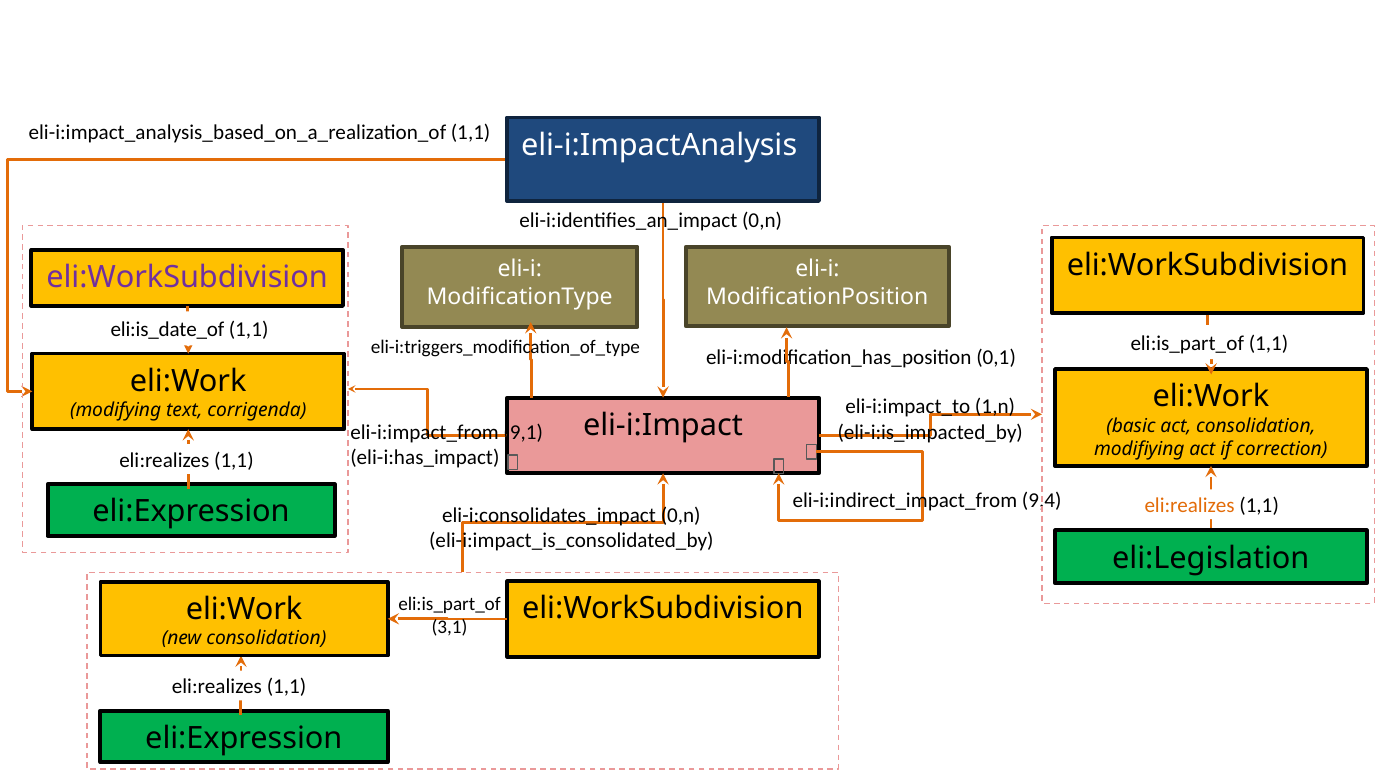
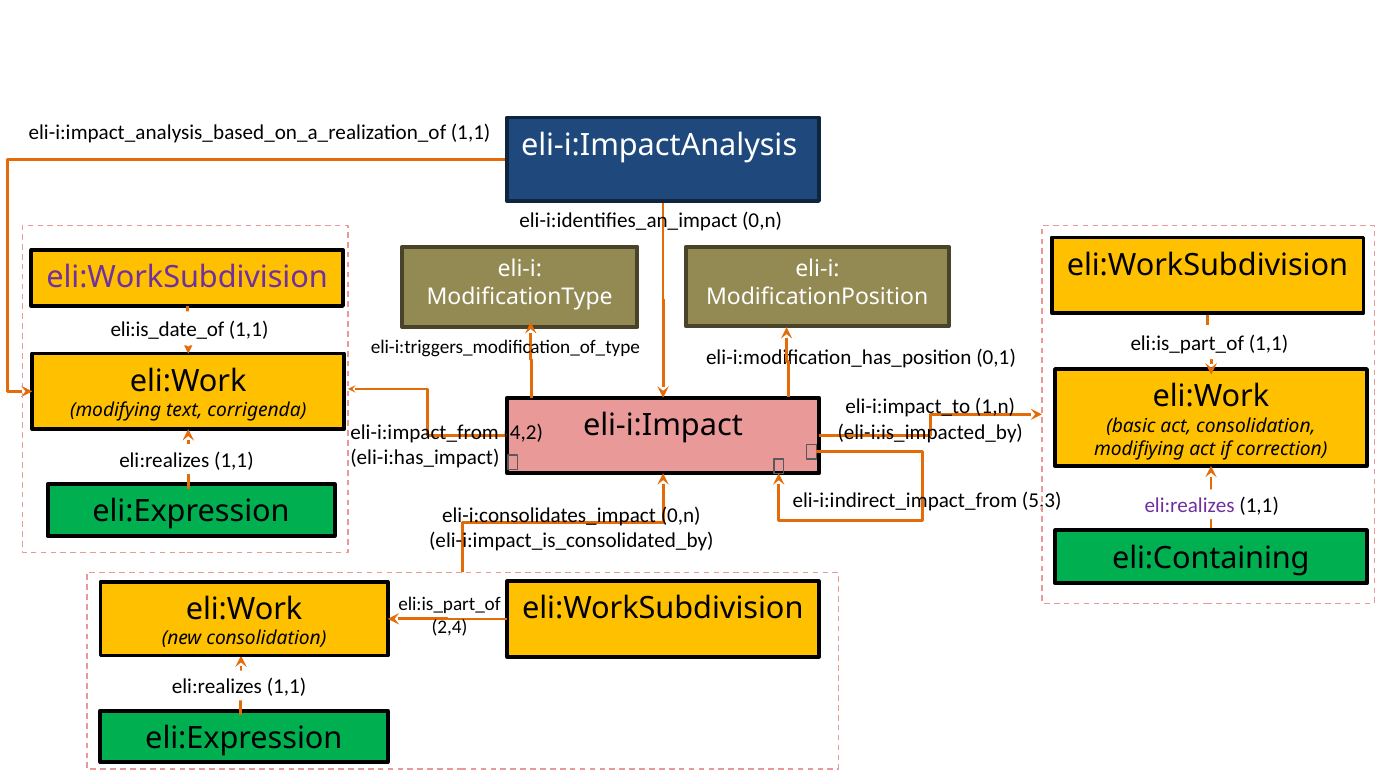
9,1: 9,1 -> 4,2
9,4: 9,4 -> 5,3
eli:realizes at (1190, 506) colour: orange -> purple
eli:Legislation: eli:Legislation -> eli:Containing
3,1: 3,1 -> 2,4
